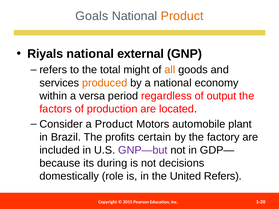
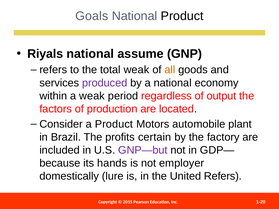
Product at (182, 16) colour: orange -> black
external: external -> assume
total might: might -> weak
produced colour: orange -> purple
a versa: versa -> weak
during: during -> hands
decisions: decisions -> employer
role: role -> lure
